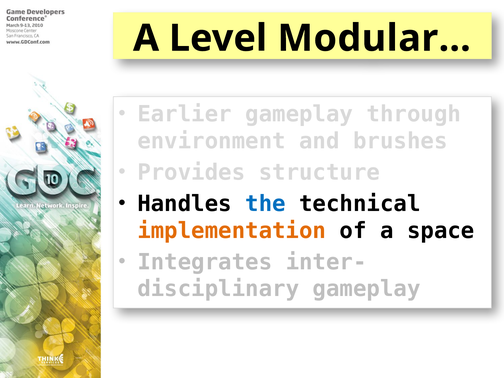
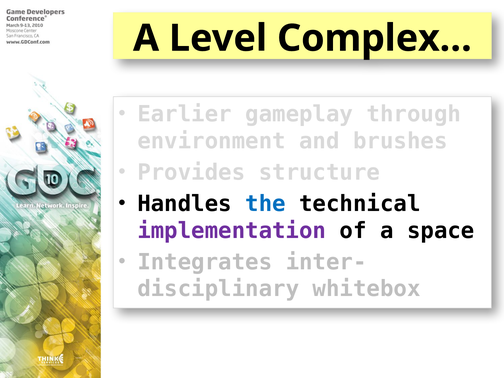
Modular…: Modular… -> Complex…
implementation colour: orange -> purple
gameplay at (367, 289): gameplay -> whitebox
